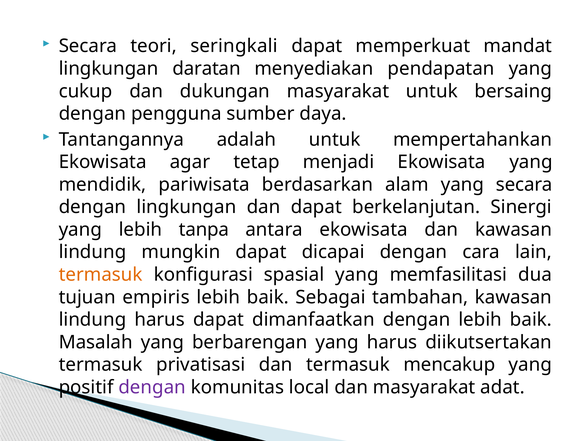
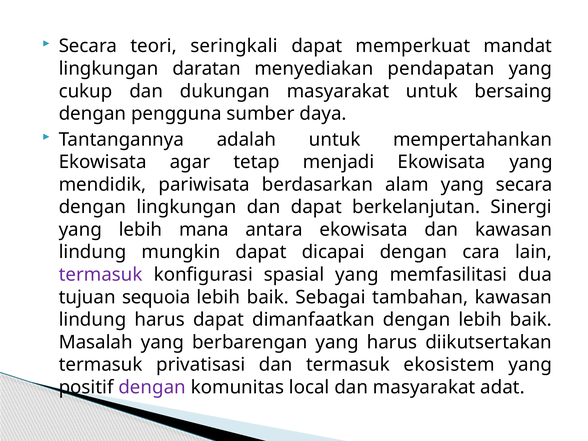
tanpa: tanpa -> mana
termasuk at (101, 275) colour: orange -> purple
empiris: empiris -> sequoia
mencakup: mencakup -> ekosistem
